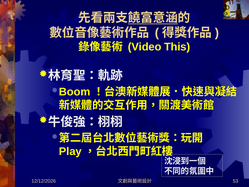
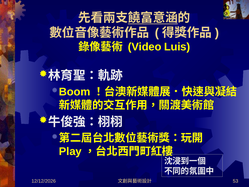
This: This -> Luis
